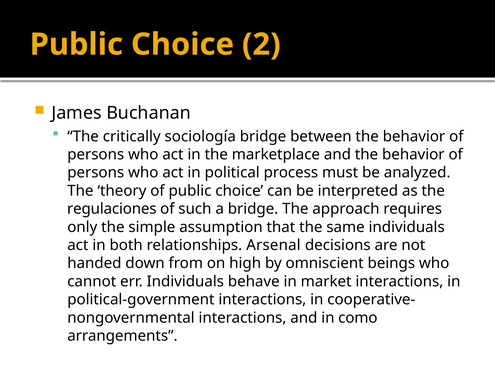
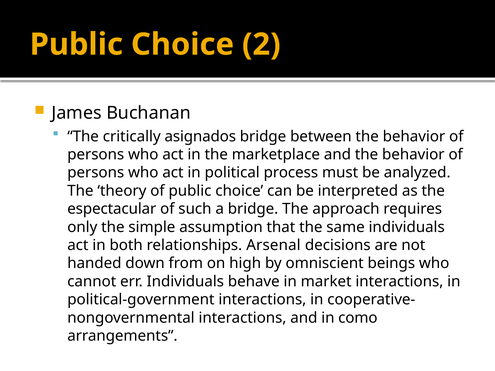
sociología: sociología -> asignados
regulaciones: regulaciones -> espectacular
